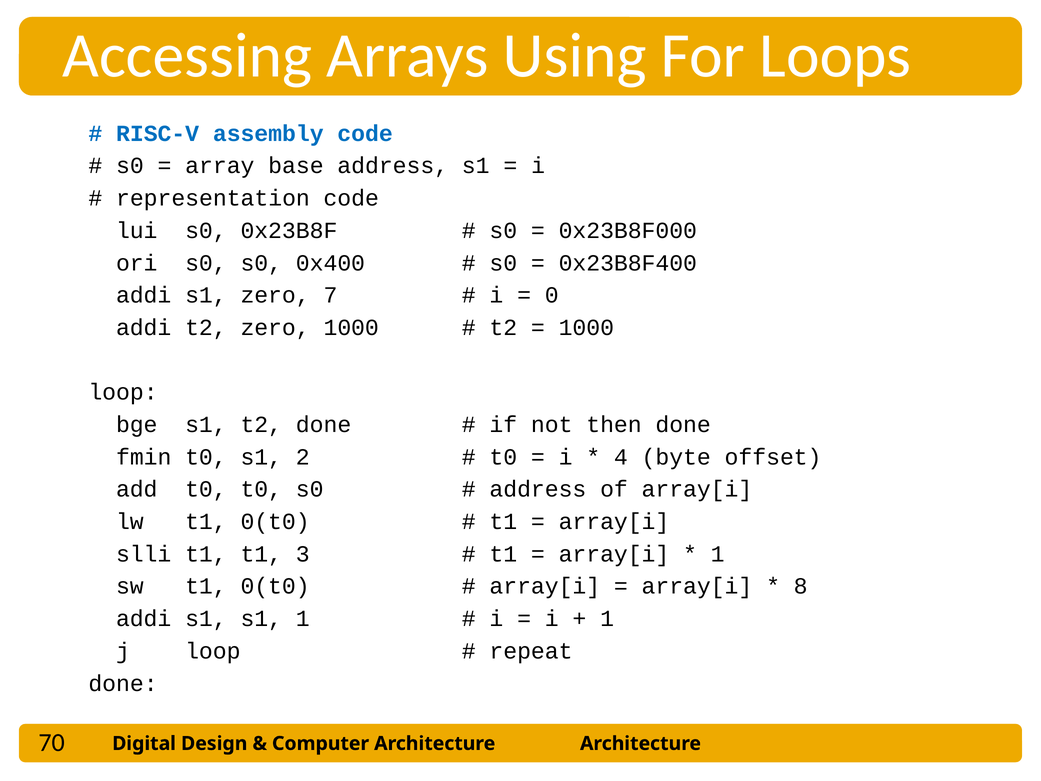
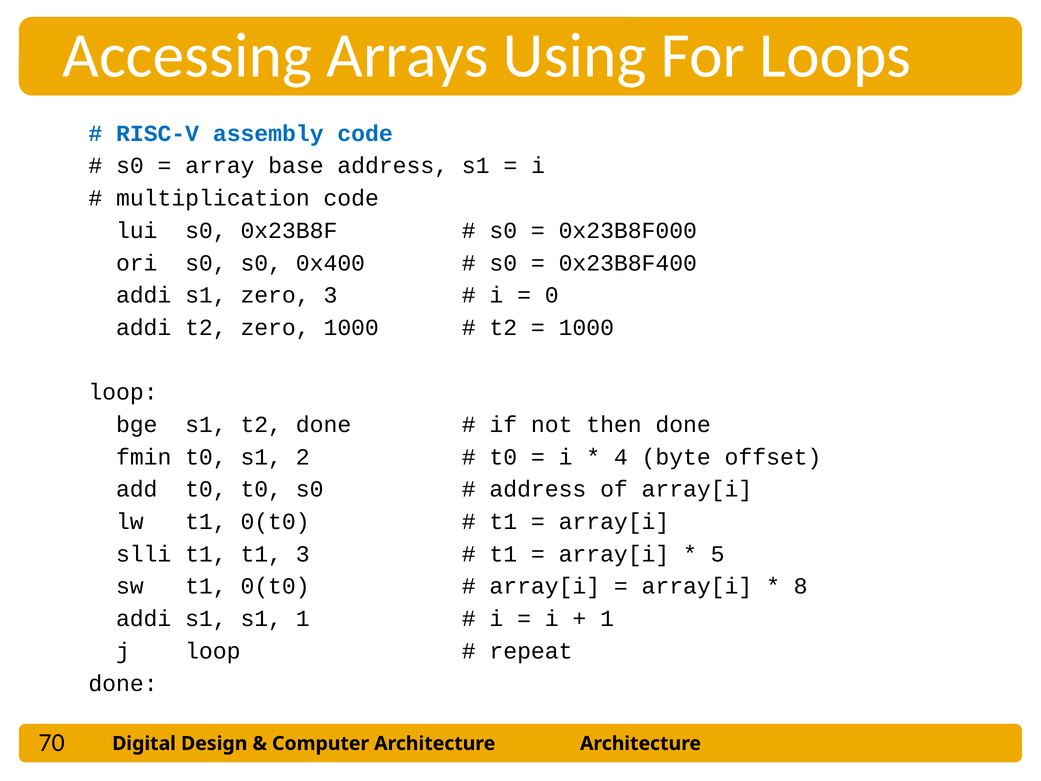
representation: representation -> multiplication
zero 7: 7 -> 3
1 at (718, 554): 1 -> 5
